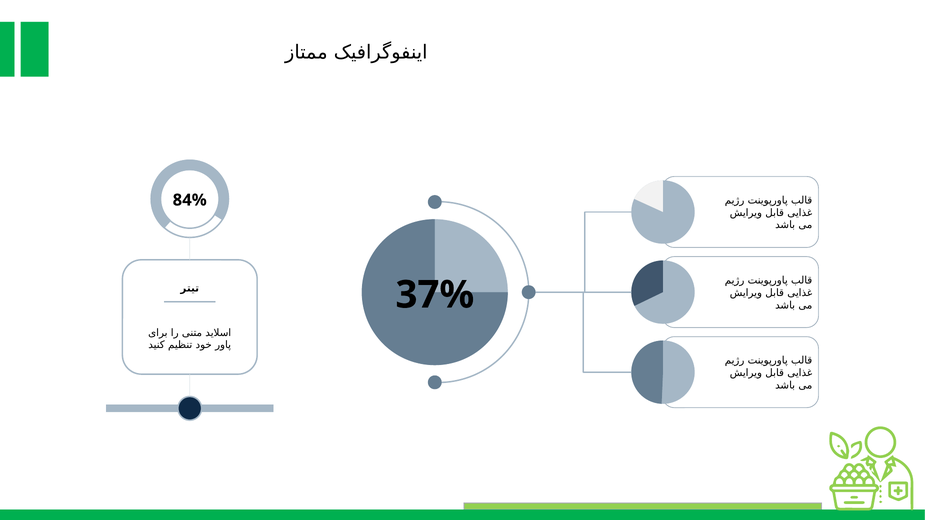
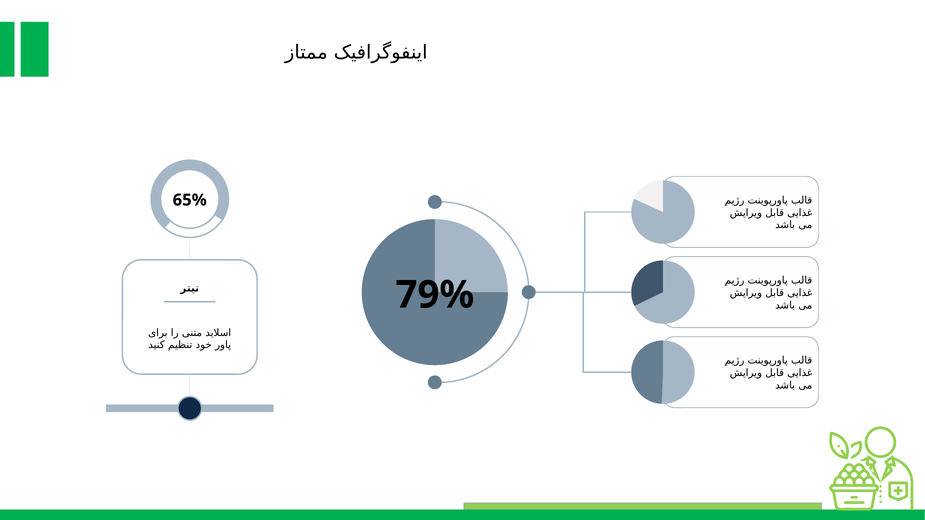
84%: 84% -> 65%
37%: 37% -> 79%
